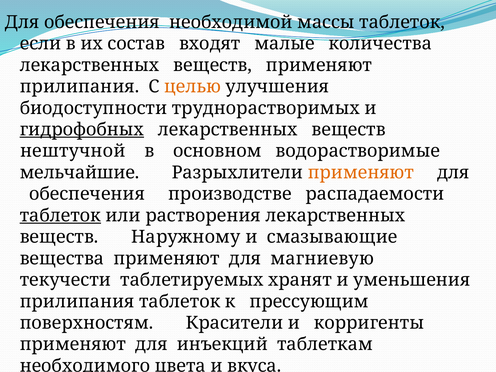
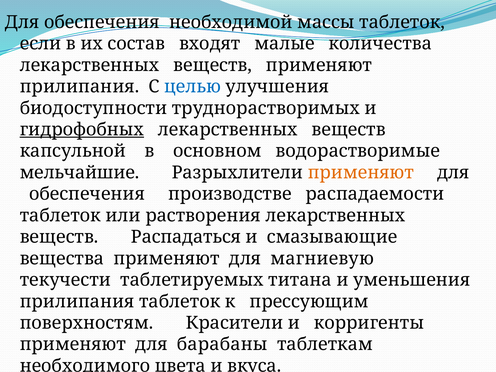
целью colour: orange -> blue
нештучной: нештучной -> капсульной
таблеток at (60, 216) underline: present -> none
Наружному: Наружному -> Распадаться
хранят: хранят -> титана
инъекций: инъекций -> барабаны
